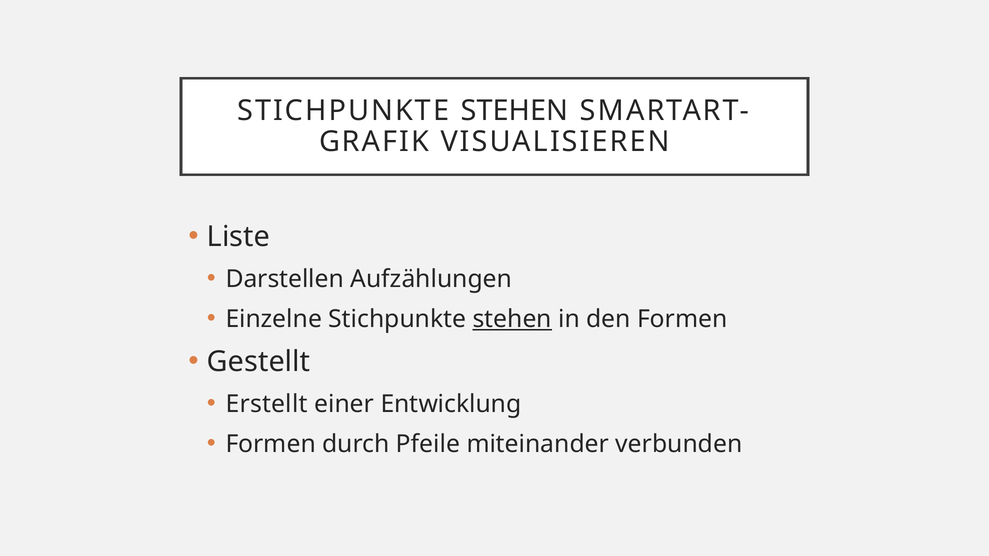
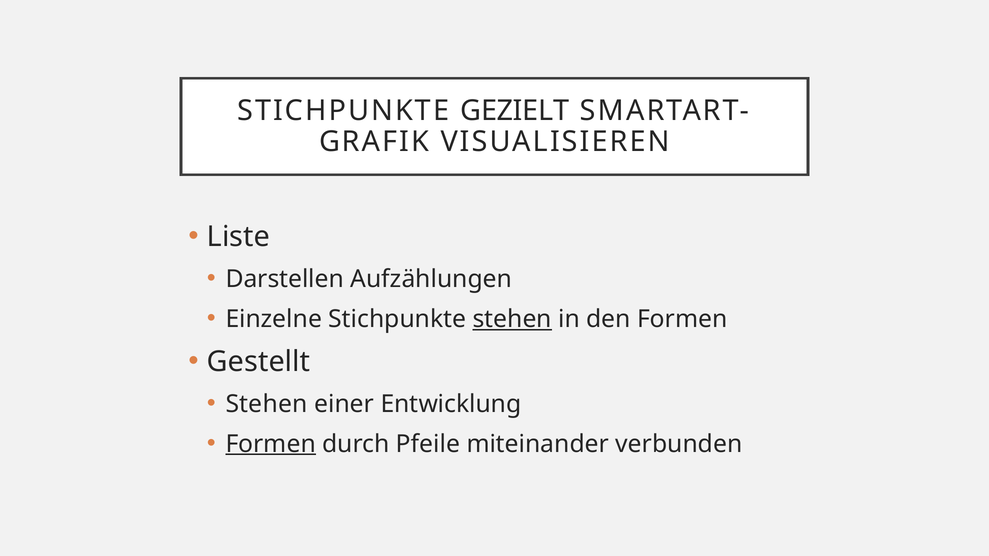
STEHEN at (515, 111): STEHEN -> GEZIELT
Erstellt at (267, 404): Erstellt -> Stehen
Formen at (271, 444) underline: none -> present
